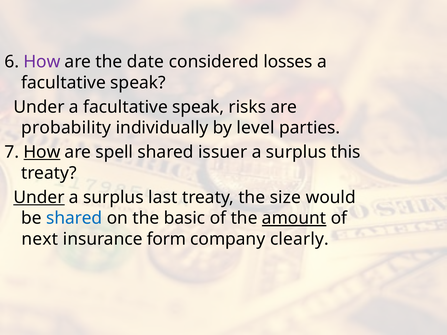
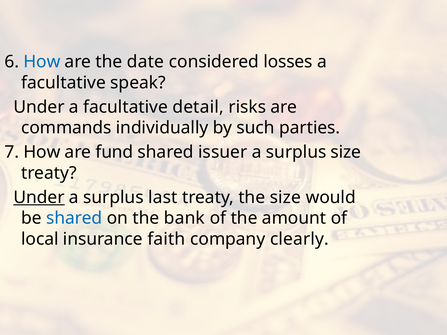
How at (42, 62) colour: purple -> blue
Under a facultative speak: speak -> detail
probability: probability -> commands
level: level -> such
How at (42, 152) underline: present -> none
spell: spell -> fund
surplus this: this -> size
basic: basic -> bank
amount underline: present -> none
next: next -> local
form: form -> faith
